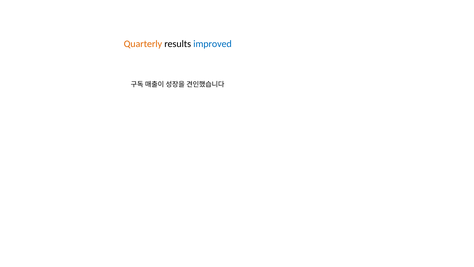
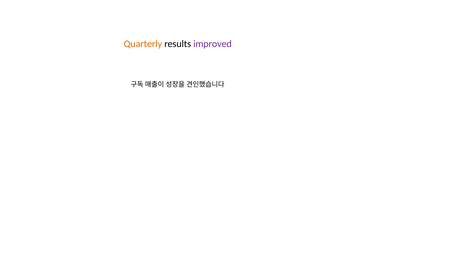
improved colour: blue -> purple
